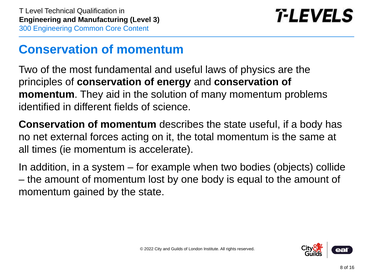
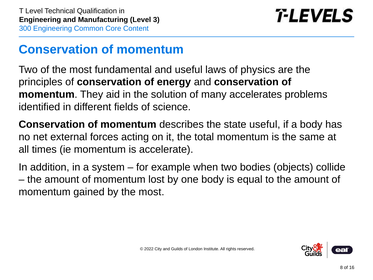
many momentum: momentum -> accelerates
by the state: state -> most
